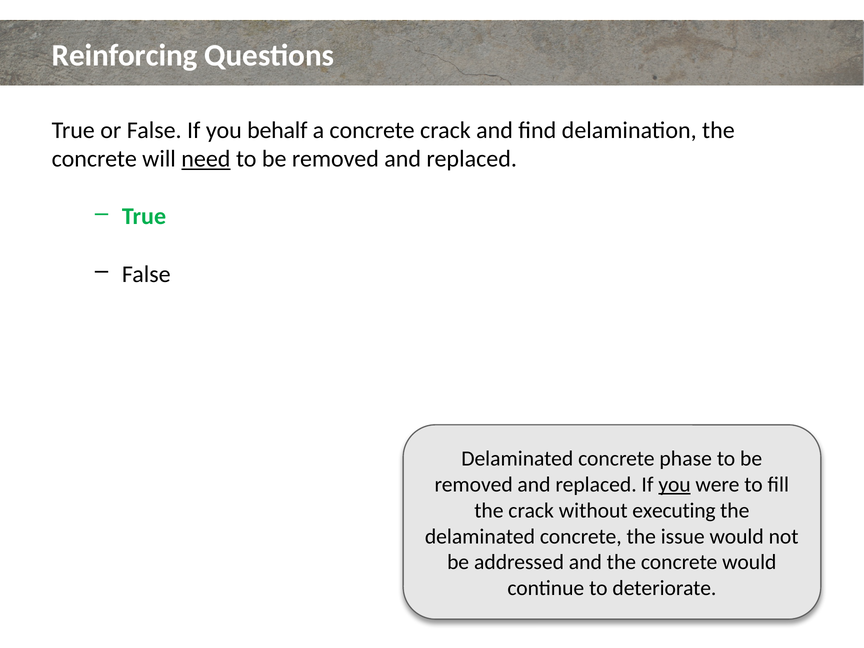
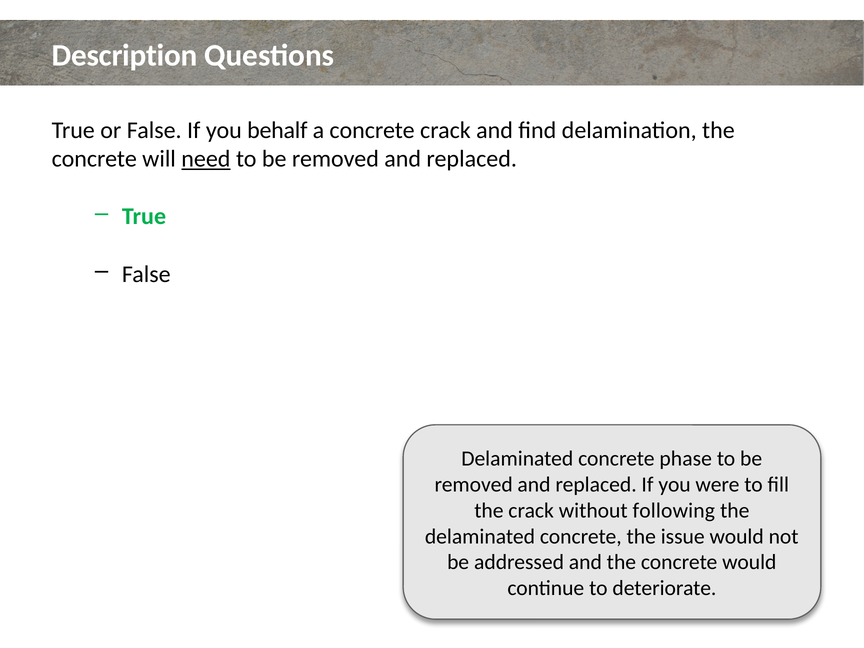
Reinforcing: Reinforcing -> Description
you at (675, 485) underline: present -> none
executing: executing -> following
